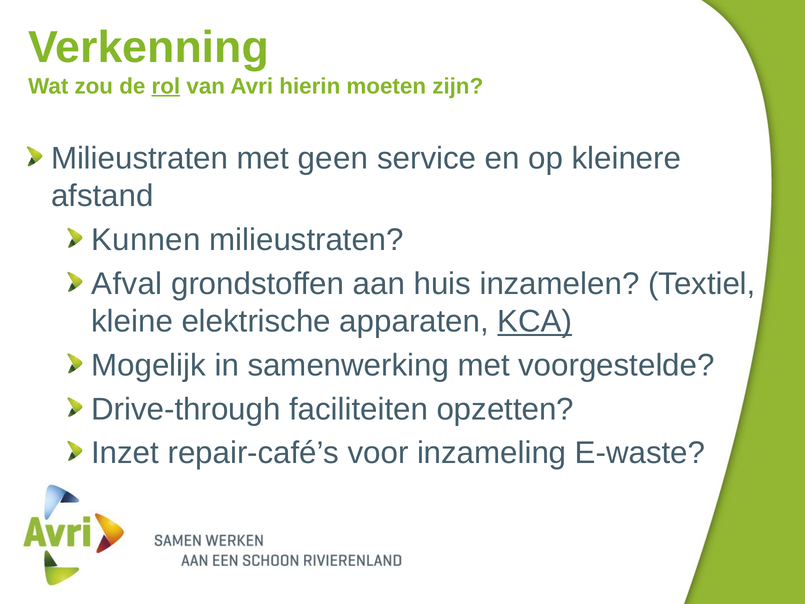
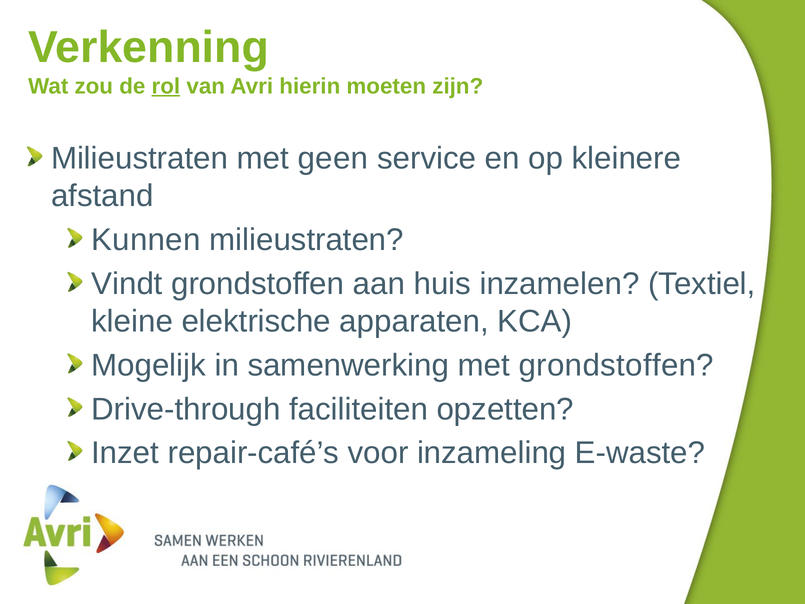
Afval: Afval -> Vindt
KCA underline: present -> none
met voorgestelde: voorgestelde -> grondstoffen
